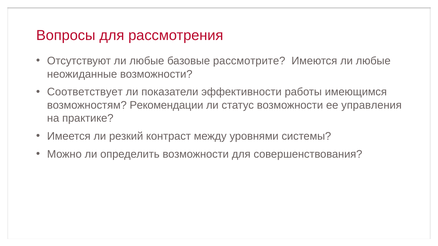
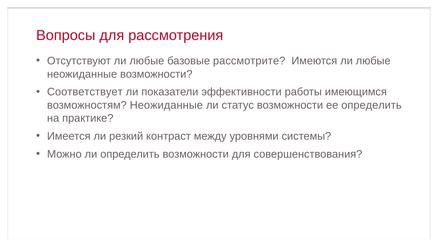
возможностям Рекомендации: Рекомендации -> Неожиданные
ее управления: управления -> определить
